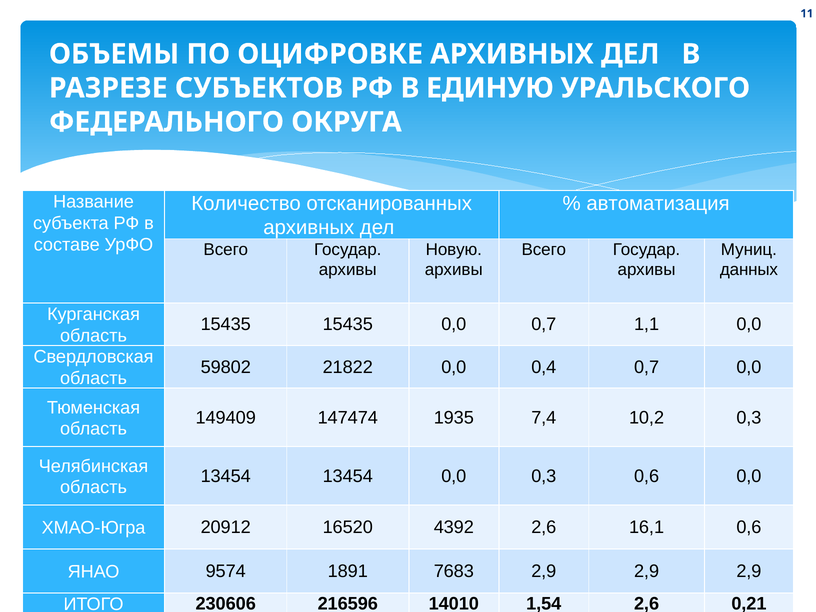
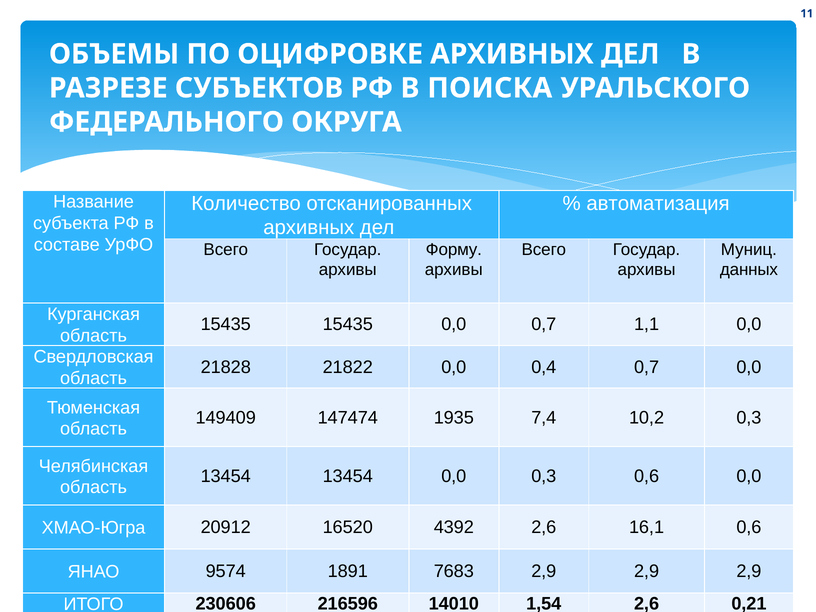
ЕДИНУЮ: ЕДИНУЮ -> ПОИСКА
Новую: Новую -> Форму
59802: 59802 -> 21828
